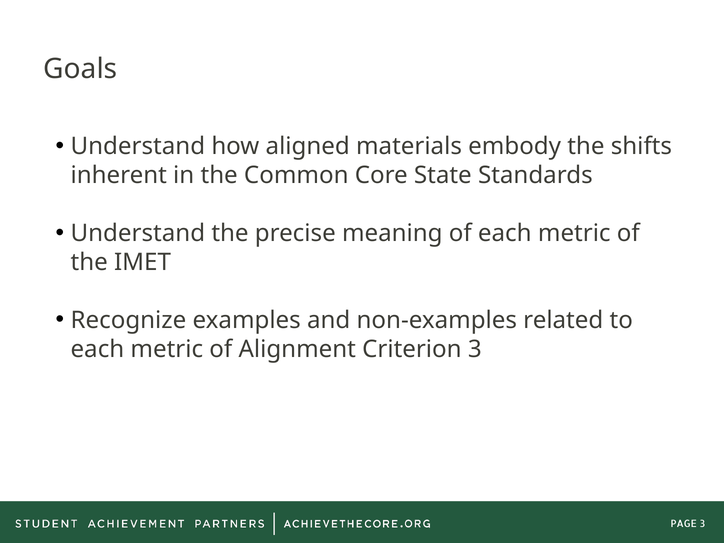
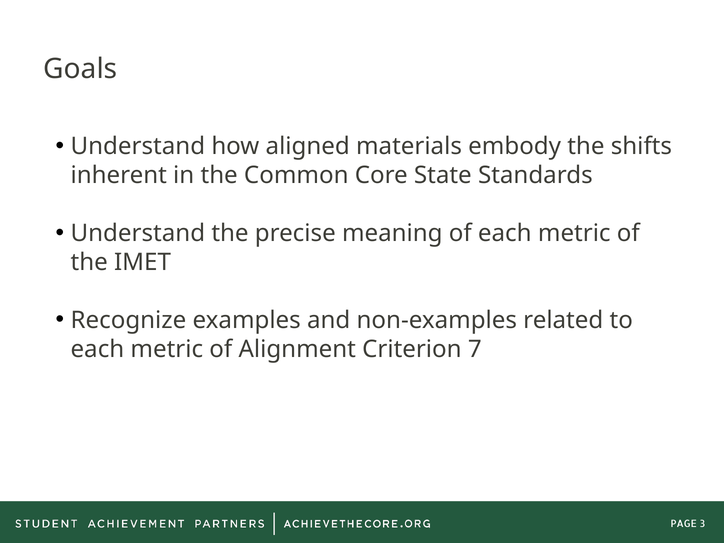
Criterion 3: 3 -> 7
